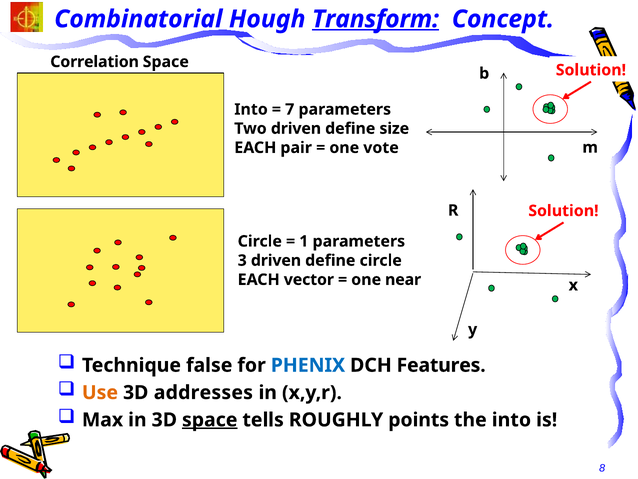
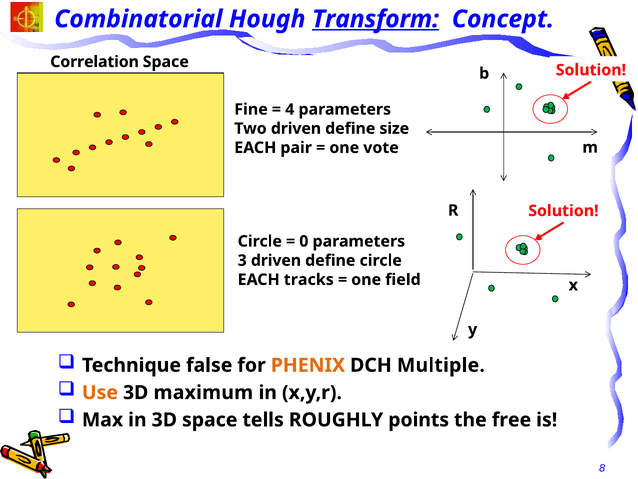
Into at (251, 109): Into -> Fine
7: 7 -> 4
1: 1 -> 0
vector: vector -> tracks
near: near -> field
PHENIX colour: blue -> orange
Features: Features -> Multiple
addresses: addresses -> maximum
space at (210, 419) underline: present -> none
the into: into -> free
